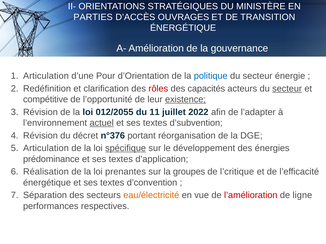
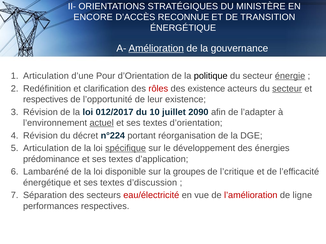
PARTIES: PARTIES -> ENCORE
OUVRAGES: OUVRAGES -> RECONNUE
Amélioration underline: none -> present
politique colour: blue -> black
énergie underline: none -> present
des capacités: capacités -> existence
compétitive at (46, 100): compétitive -> respectives
existence at (185, 100) underline: present -> none
012/2055: 012/2055 -> 012/2017
11: 11 -> 10
2022: 2022 -> 2090
textes d’subvention: d’subvention -> d’orientation
n°376: n°376 -> n°224
Réalisation: Réalisation -> Lambaréné
prenantes: prenantes -> disponible
d’convention: d’convention -> d’discussion
eau/électricité colour: orange -> red
